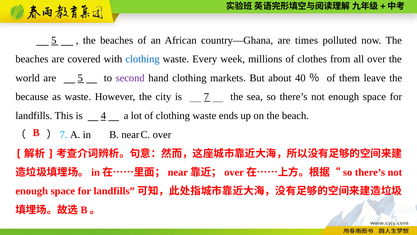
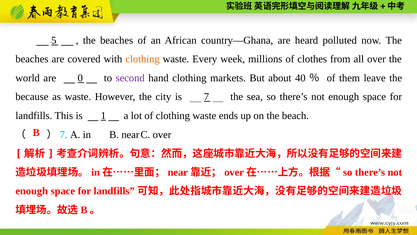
times: times -> heard
clothing at (143, 59) colour: blue -> orange
are 5: 5 -> 0
4: 4 -> 1
